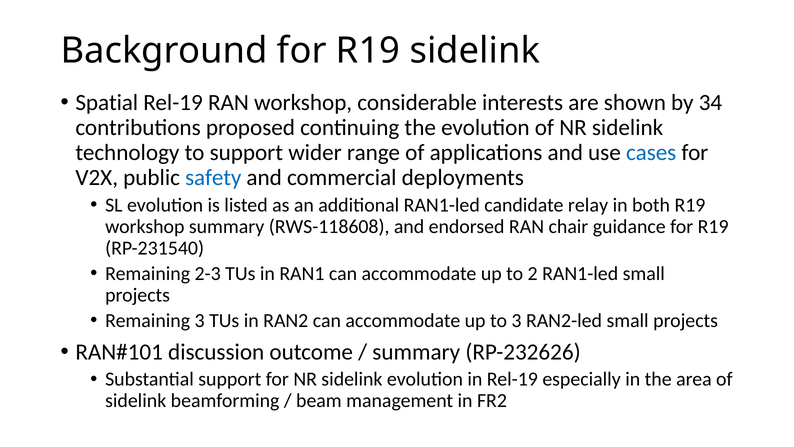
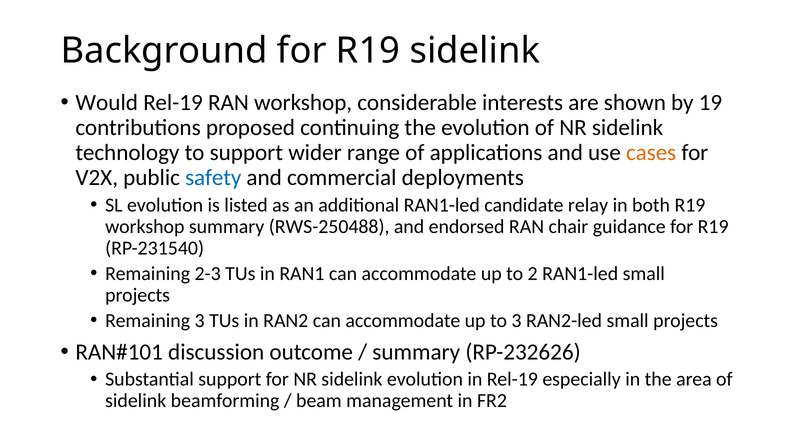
Spatial: Spatial -> Would
34: 34 -> 19
cases colour: blue -> orange
RWS-118608: RWS-118608 -> RWS-250488
